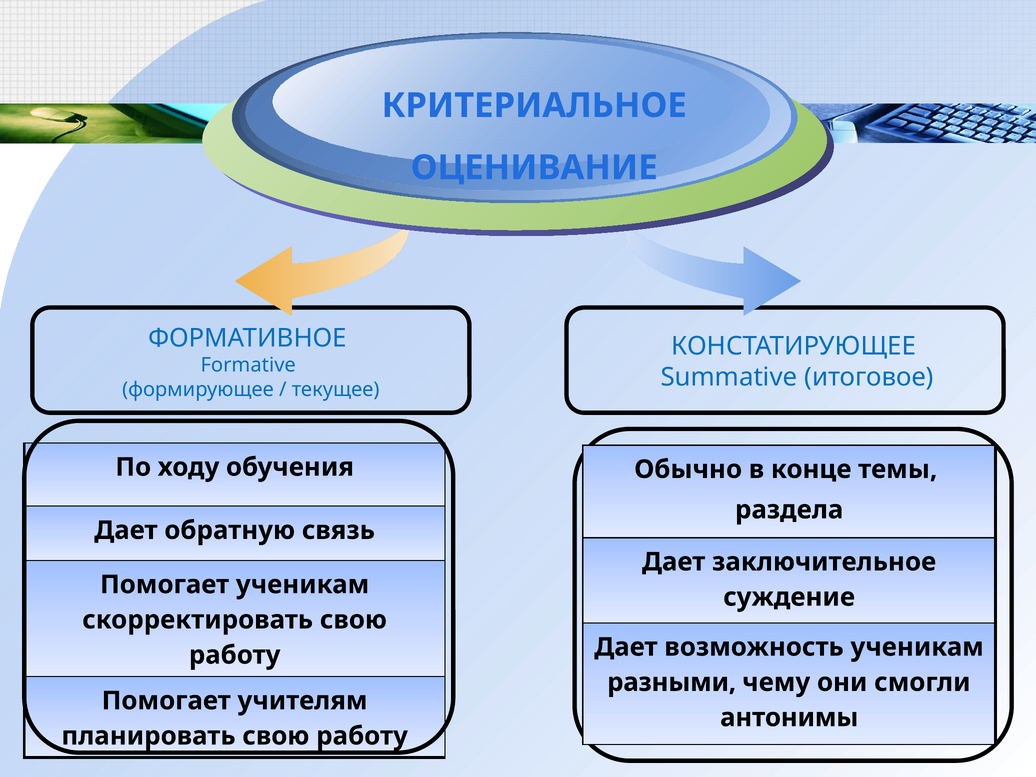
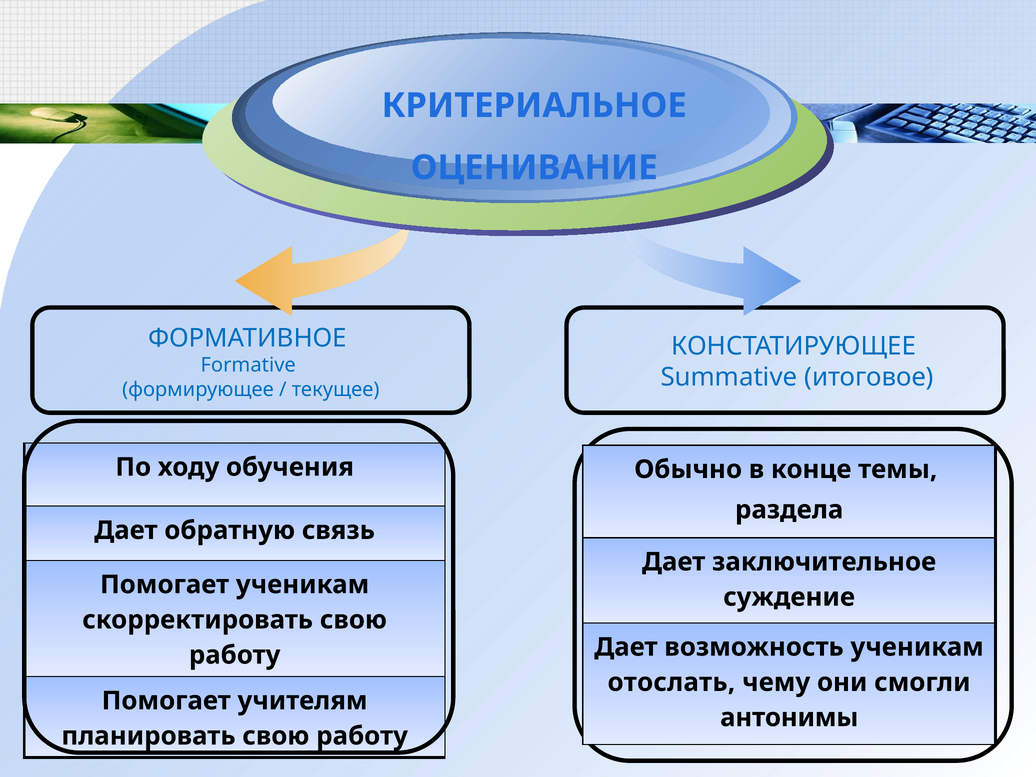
разными: разными -> отослать
